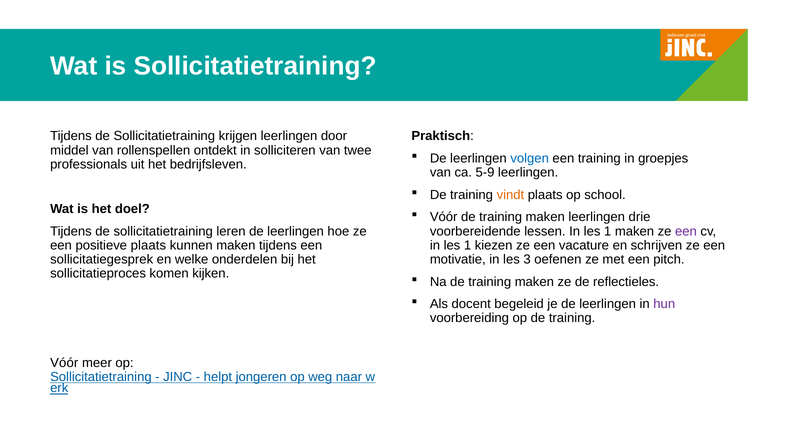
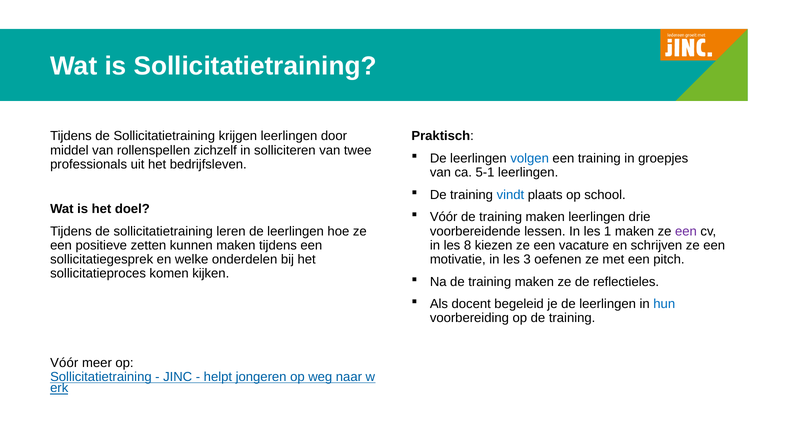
ontdekt: ontdekt -> zichzelf
5-9: 5-9 -> 5-1
vindt colour: orange -> blue
positieve plaats: plaats -> zetten
1 at (468, 245): 1 -> 8
hun colour: purple -> blue
